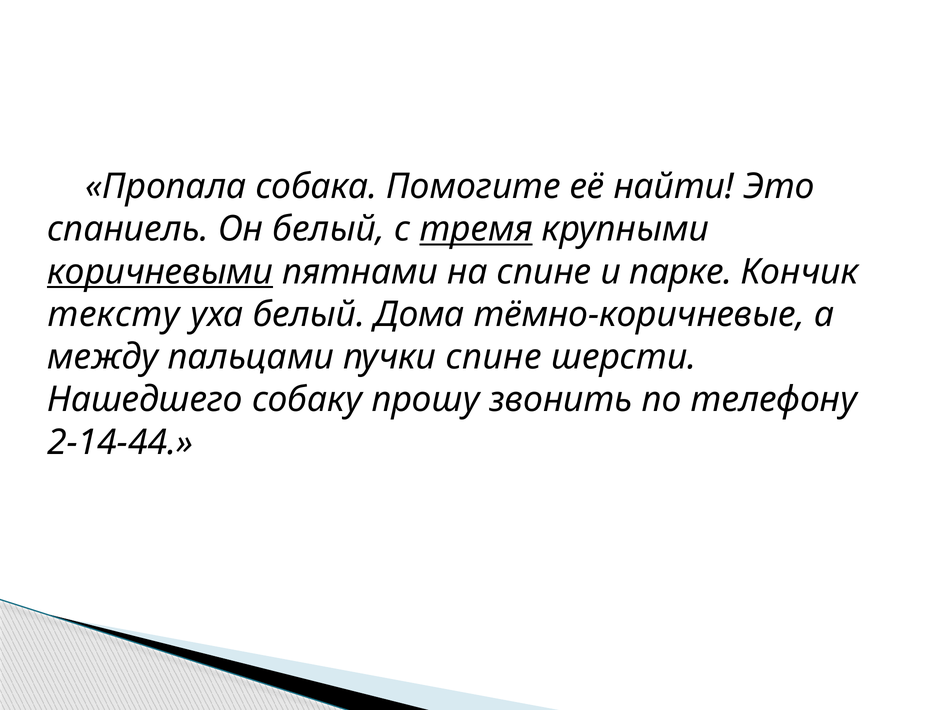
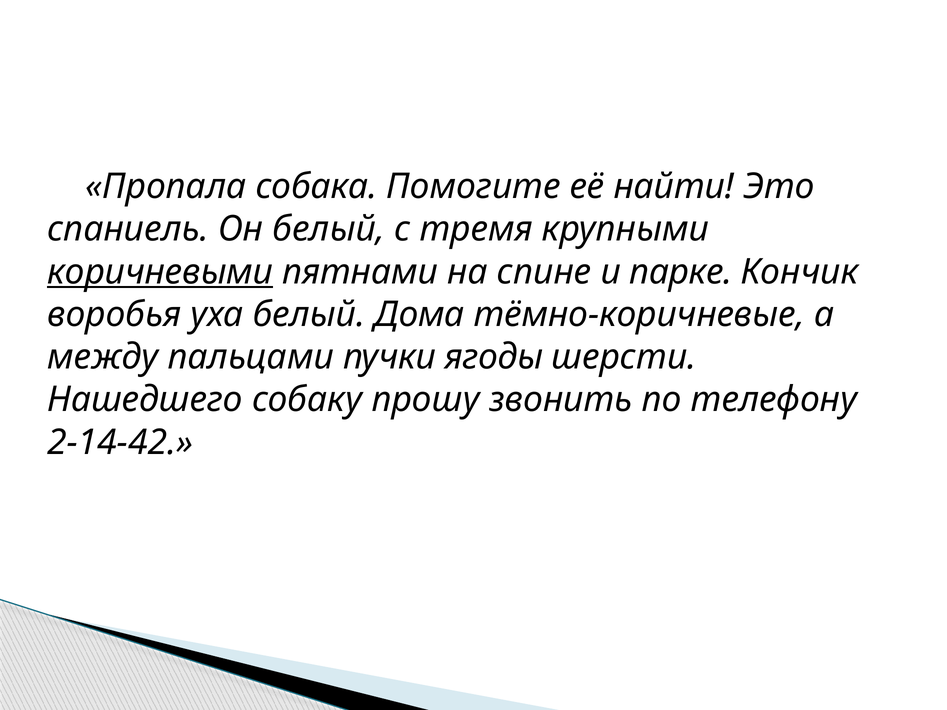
тремя underline: present -> none
тексту: тексту -> воробья
пучки спине: спине -> ягоды
2-14-44: 2-14-44 -> 2-14-42
